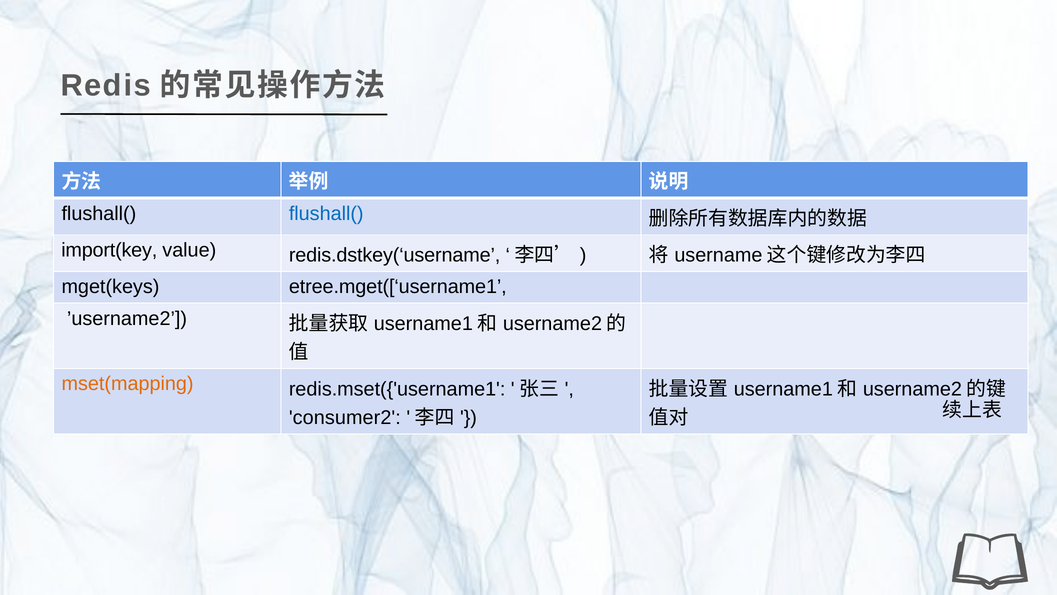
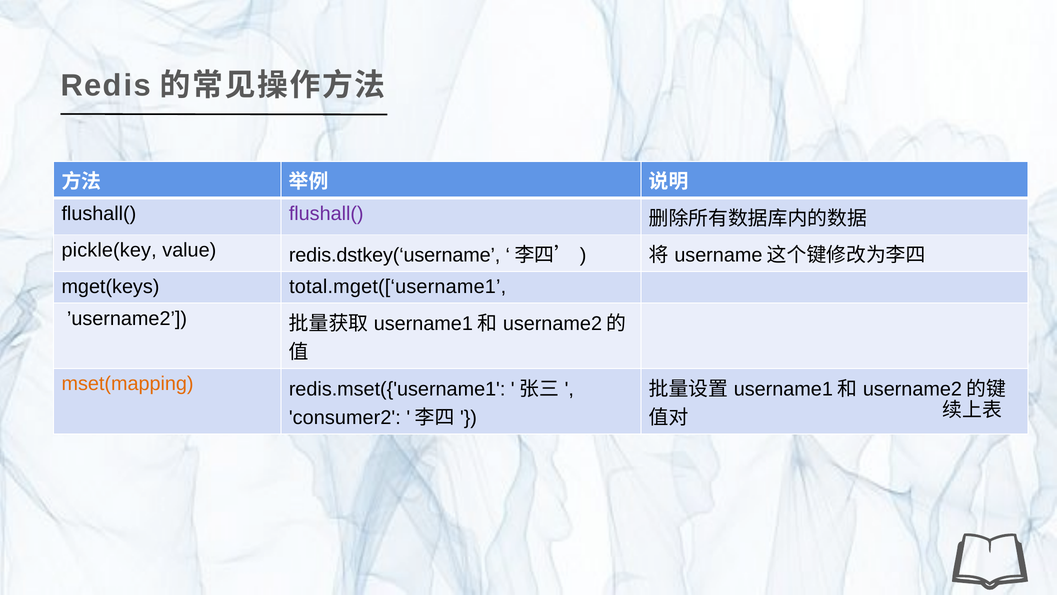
flushall( at (326, 213) colour: blue -> purple
import(key: import(key -> pickle(key
etree.mget([‘username1: etree.mget([‘username1 -> total.mget([‘username1
